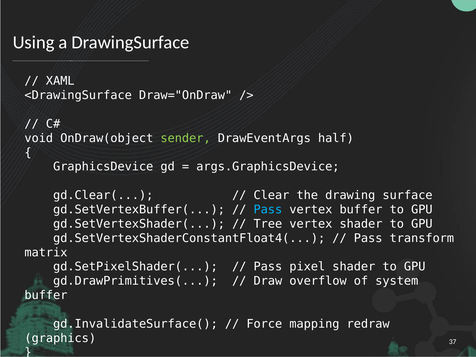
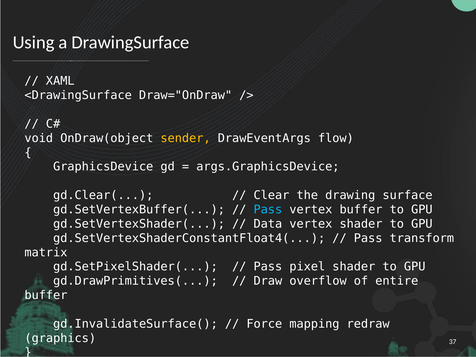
sender colour: light green -> yellow
half: half -> flow
Tree: Tree -> Data
system: system -> entire
